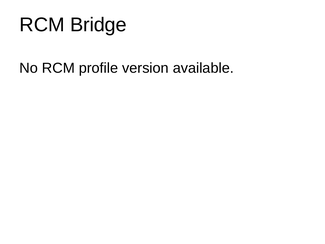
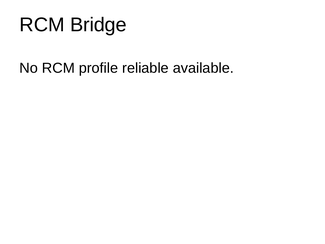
version: version -> reliable
